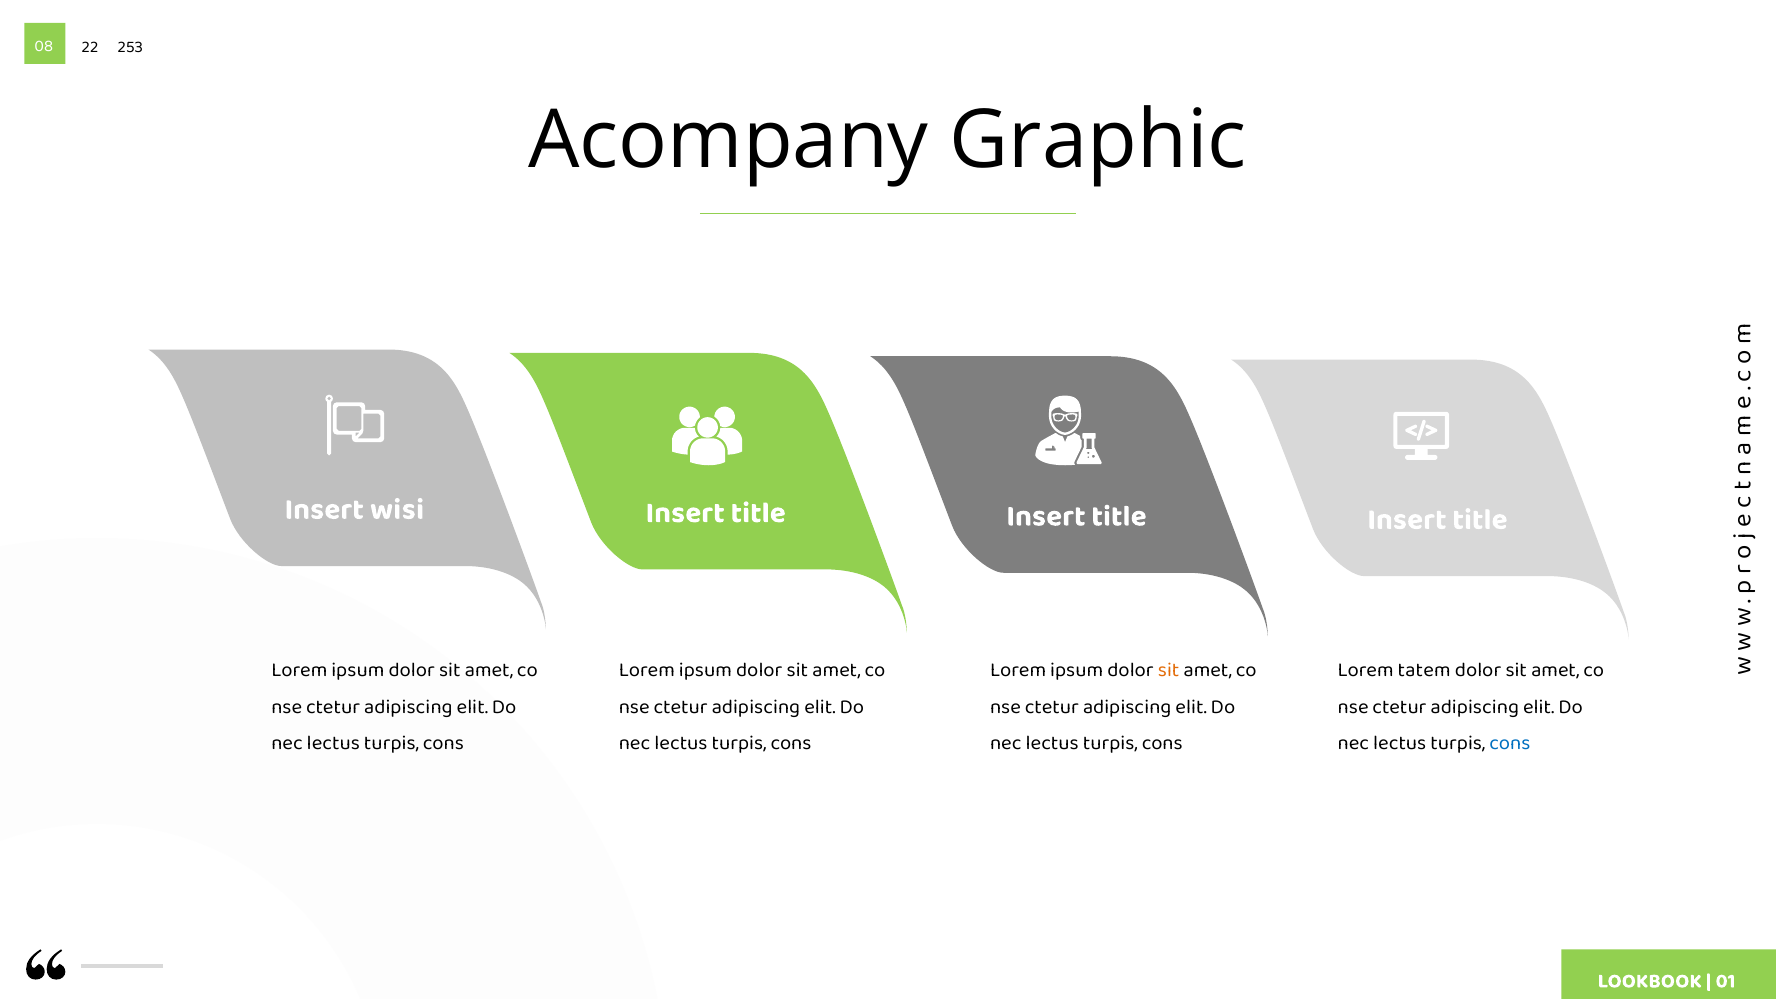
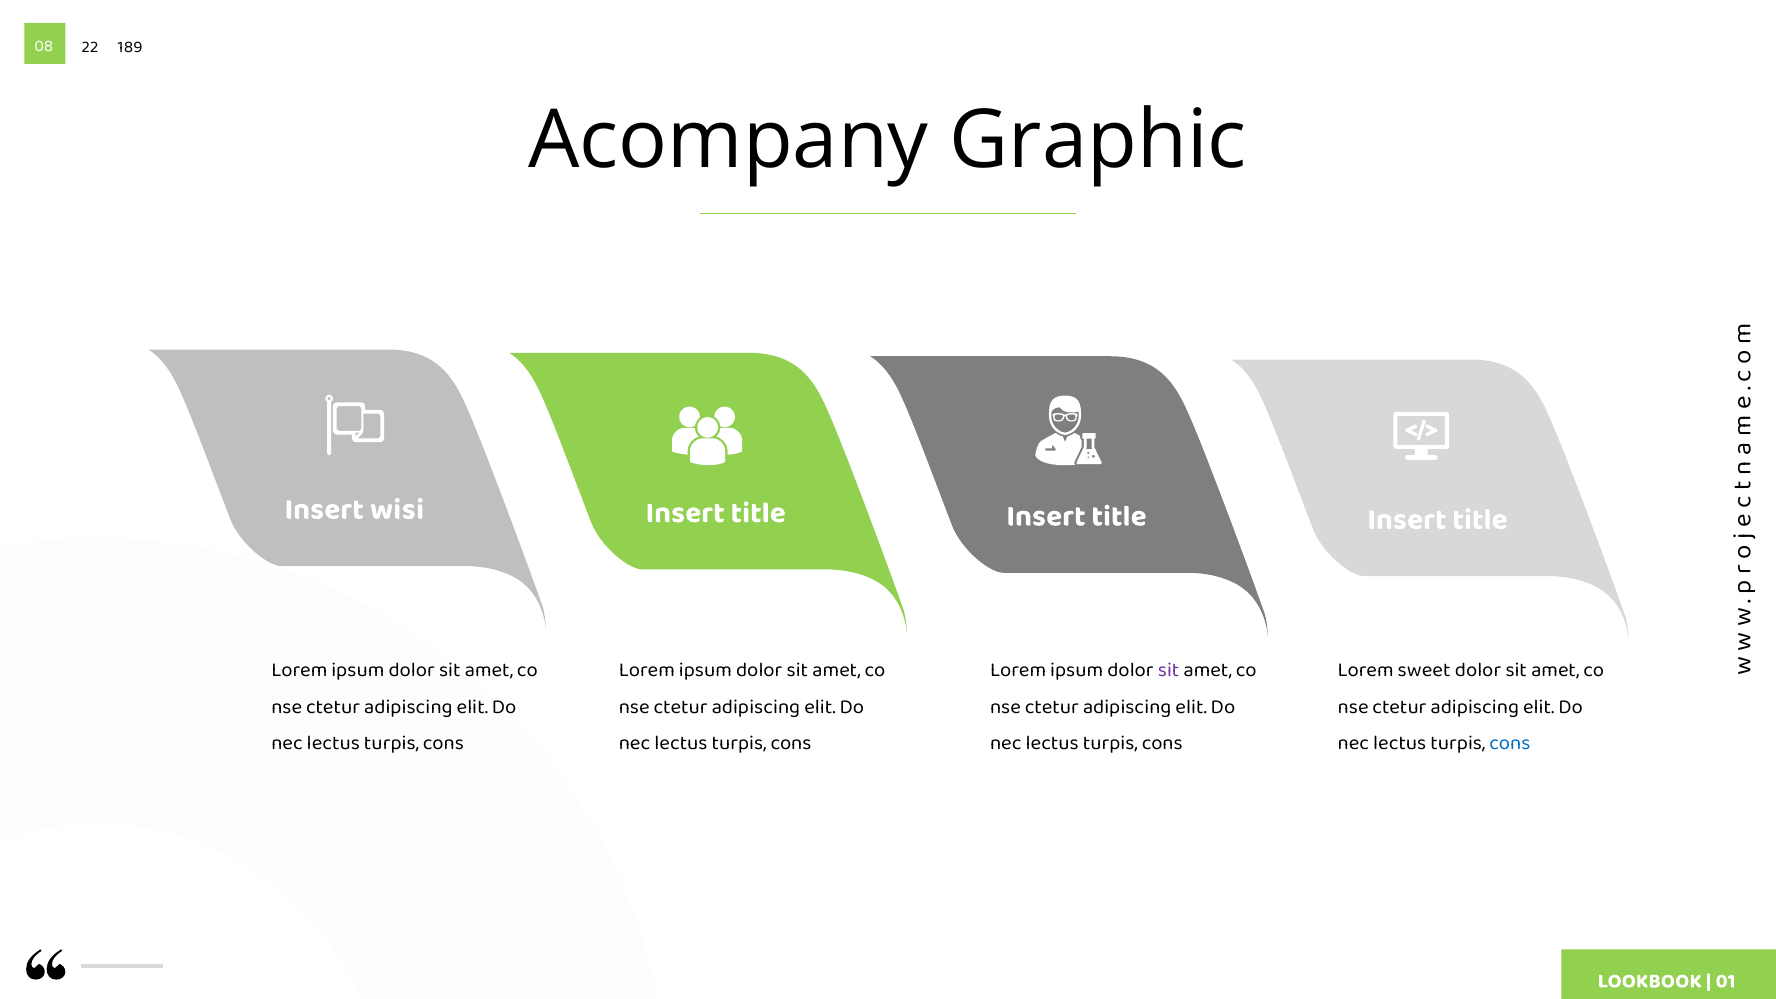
253: 253 -> 189
sit at (1169, 670) colour: orange -> purple
tatem: tatem -> sweet
